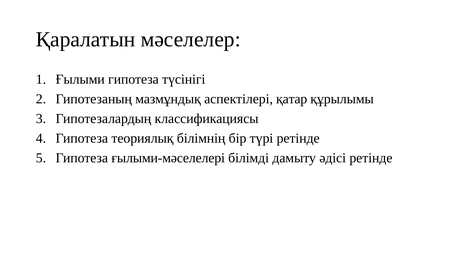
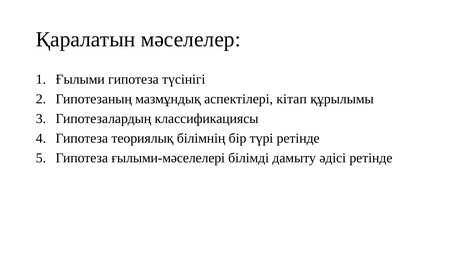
қатар: қатар -> кітап
